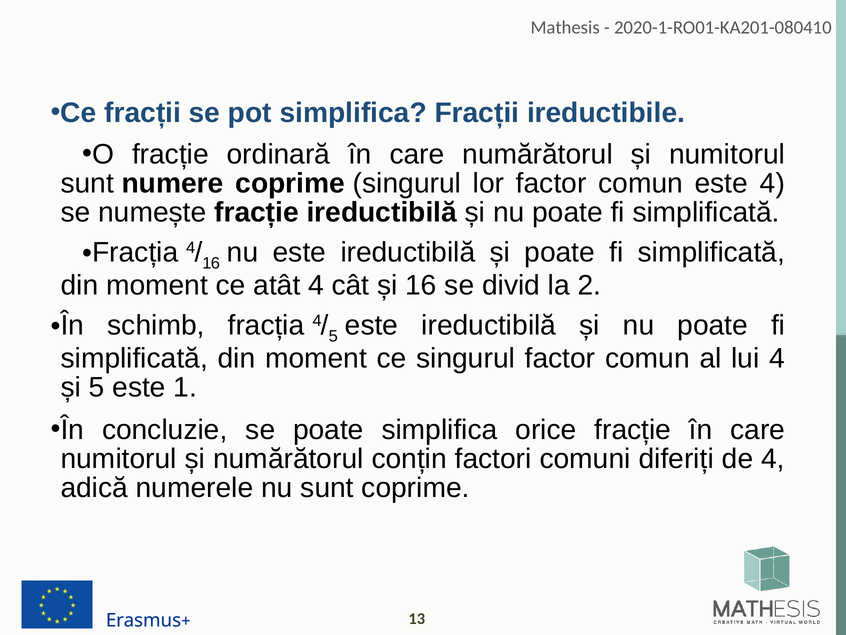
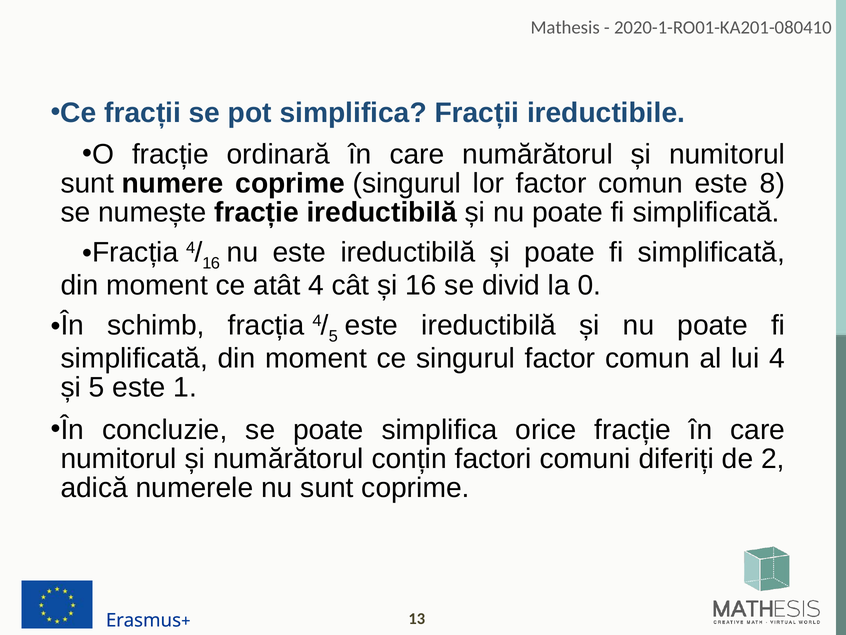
este 4: 4 -> 8
2: 2 -> 0
de 4: 4 -> 2
